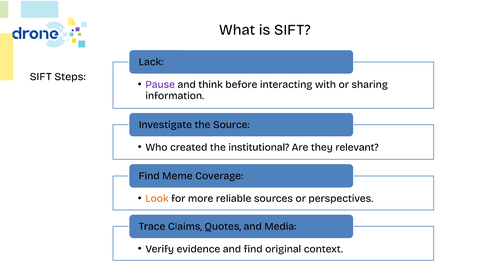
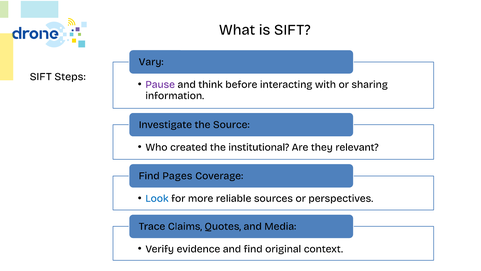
Lack: Lack -> Vary
Meme: Meme -> Pages
Look colour: orange -> blue
